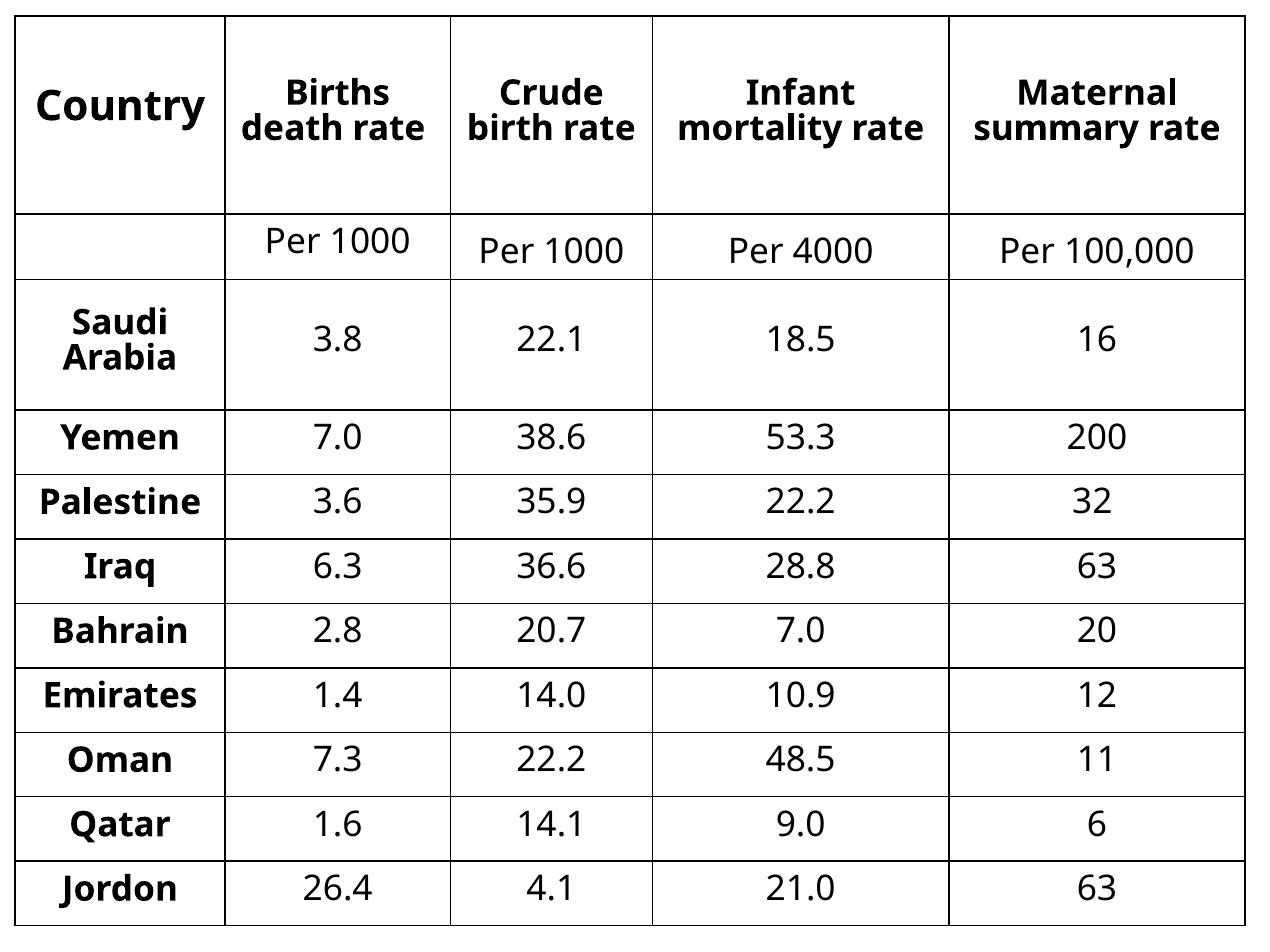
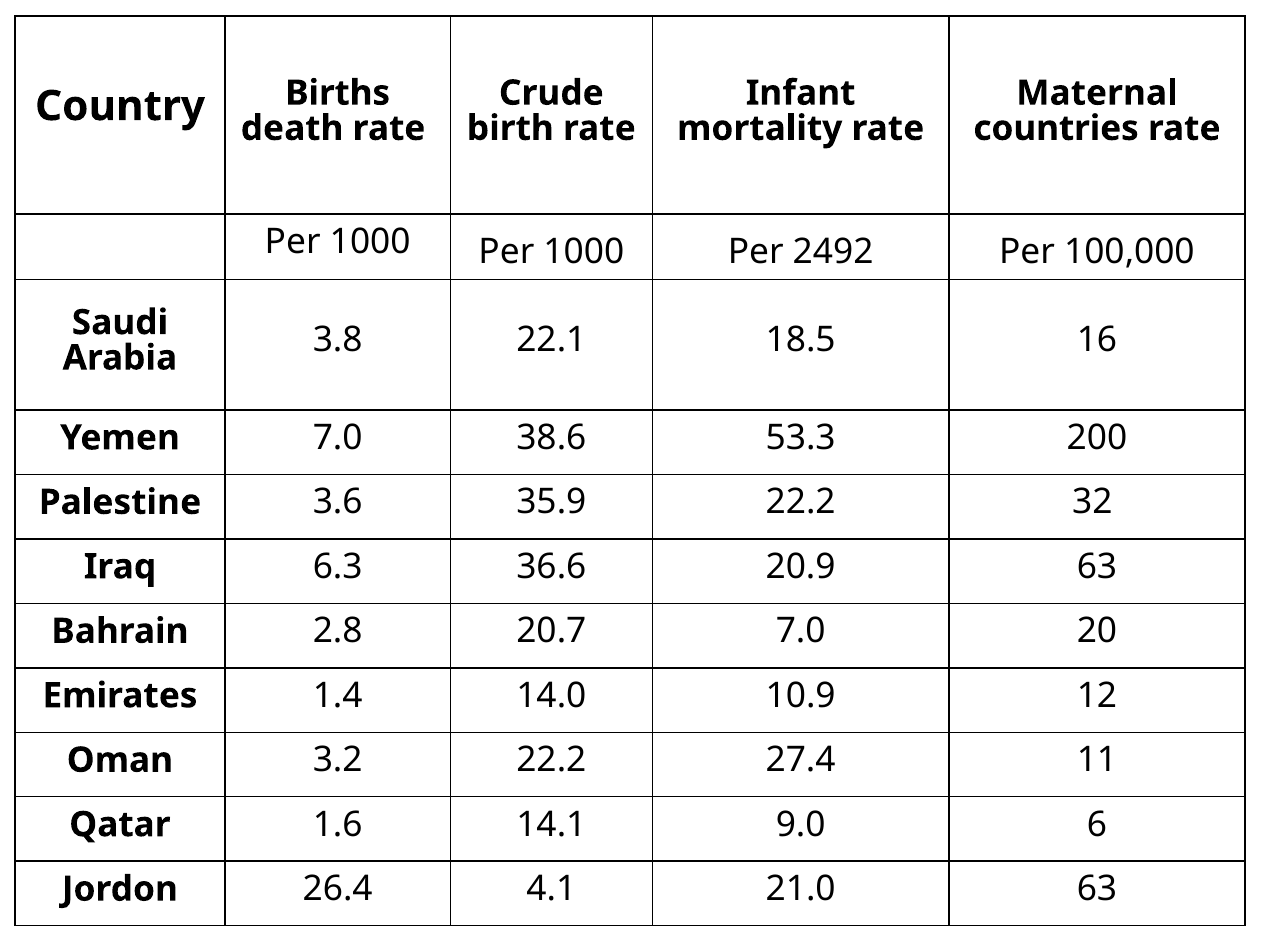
summary: summary -> countries
4000: 4000 -> 2492
28.8: 28.8 -> 20.9
7.3: 7.3 -> 3.2
48.5: 48.5 -> 27.4
